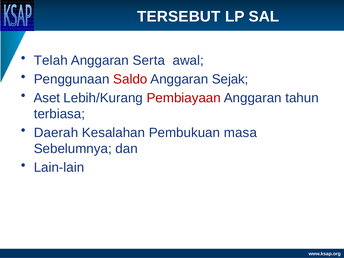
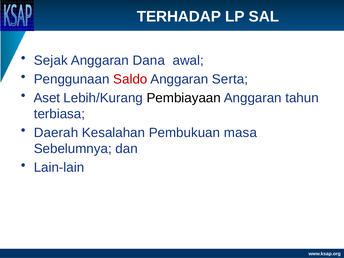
TERSEBUT: TERSEBUT -> TERHADAP
Telah: Telah -> Sejak
Serta: Serta -> Dana
Sejak: Sejak -> Serta
Pembiayaan colour: red -> black
